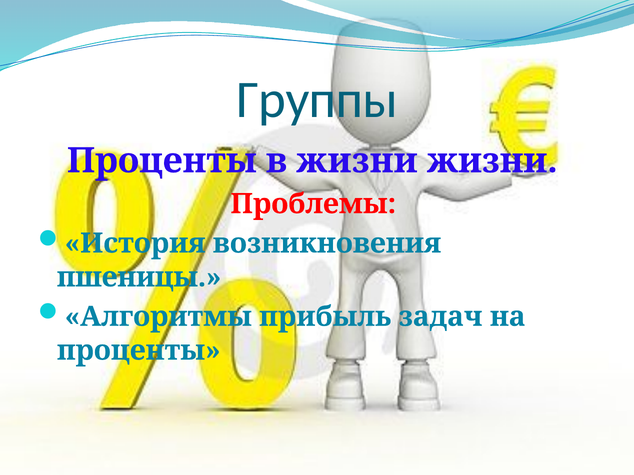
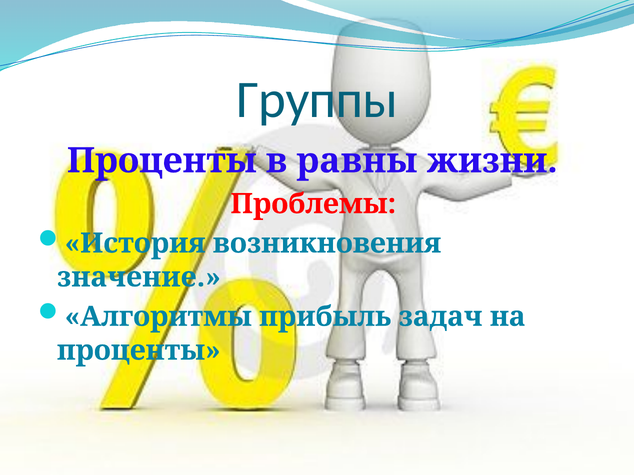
в жизни: жизни -> равны
пшеницы: пшеницы -> значение
